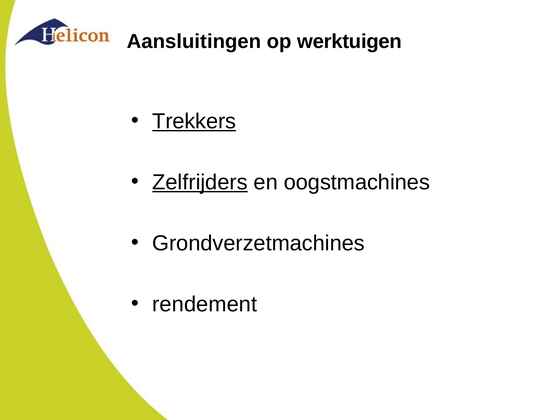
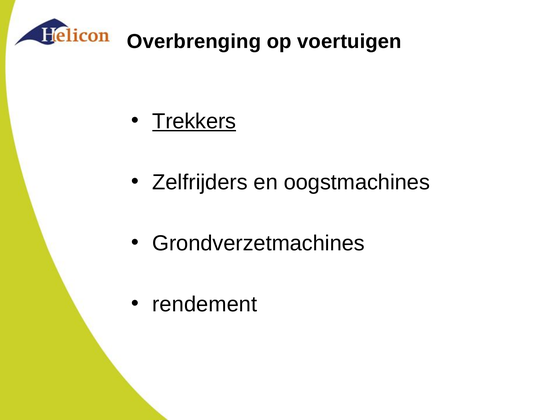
Aansluitingen: Aansluitingen -> Overbrenging
werktuigen: werktuigen -> voertuigen
Zelfrijders underline: present -> none
